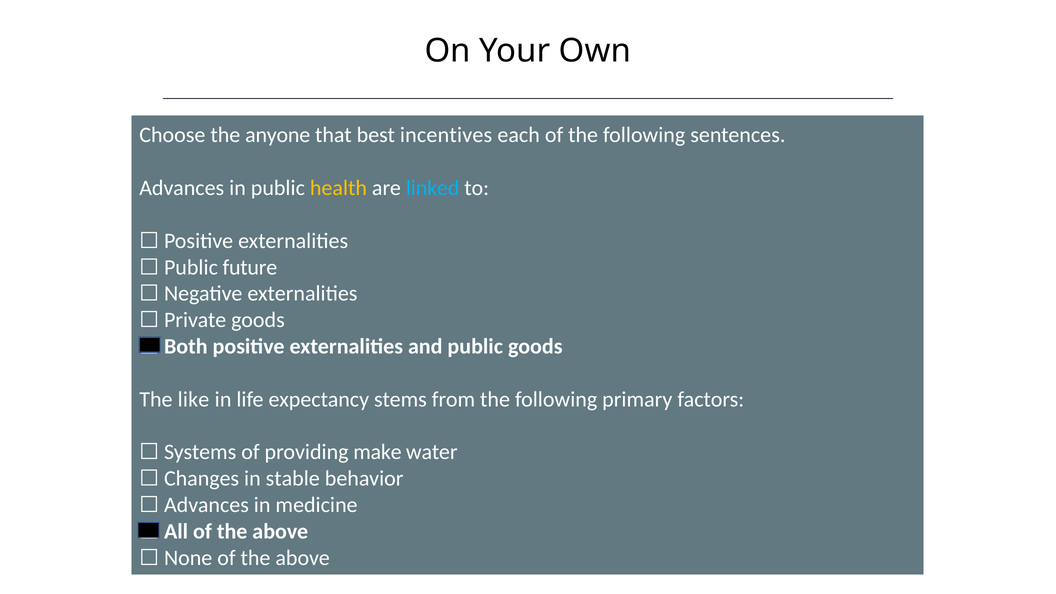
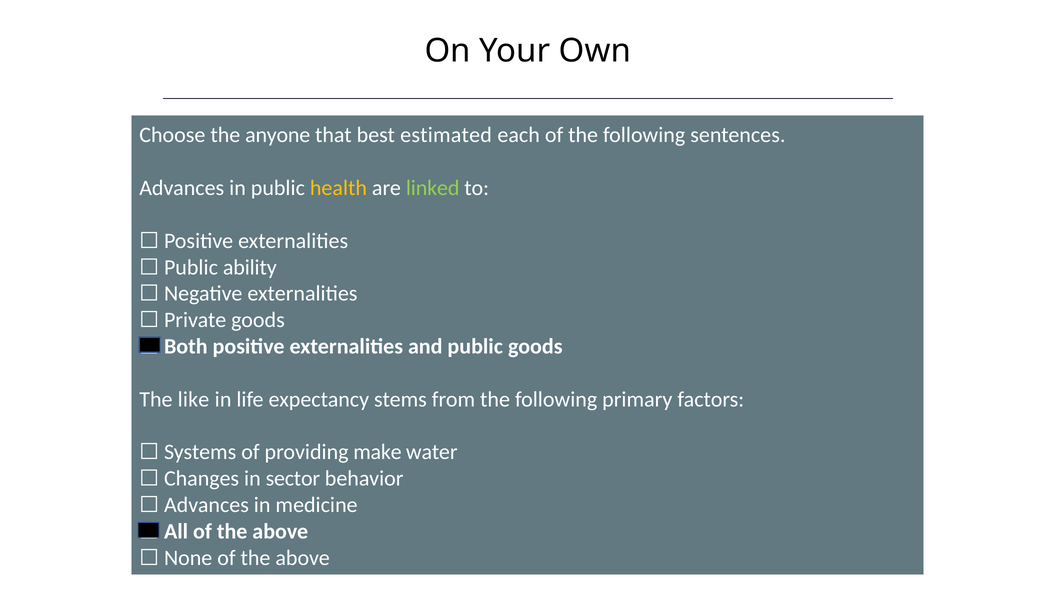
incentives: incentives -> estimated
linked colour: light blue -> light green
future: future -> ability
stable: stable -> sector
